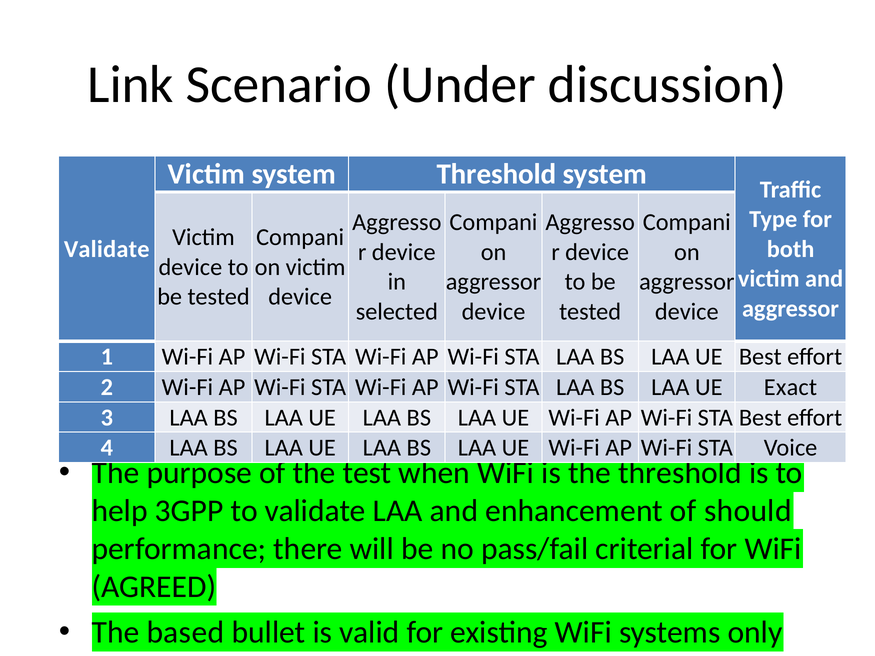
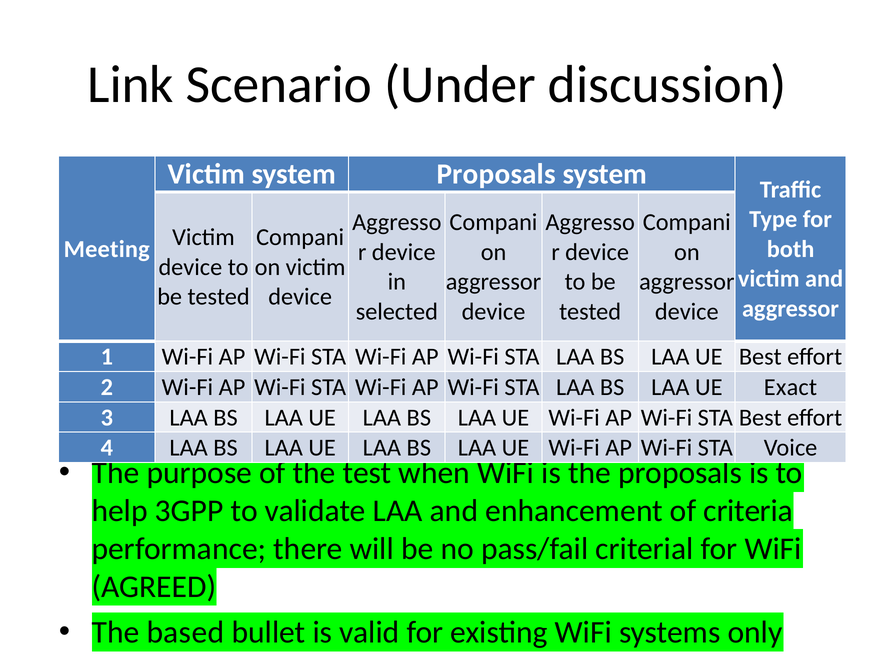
system Threshold: Threshold -> Proposals
Validate at (107, 249): Validate -> Meeting
the threshold: threshold -> proposals
should: should -> criteria
